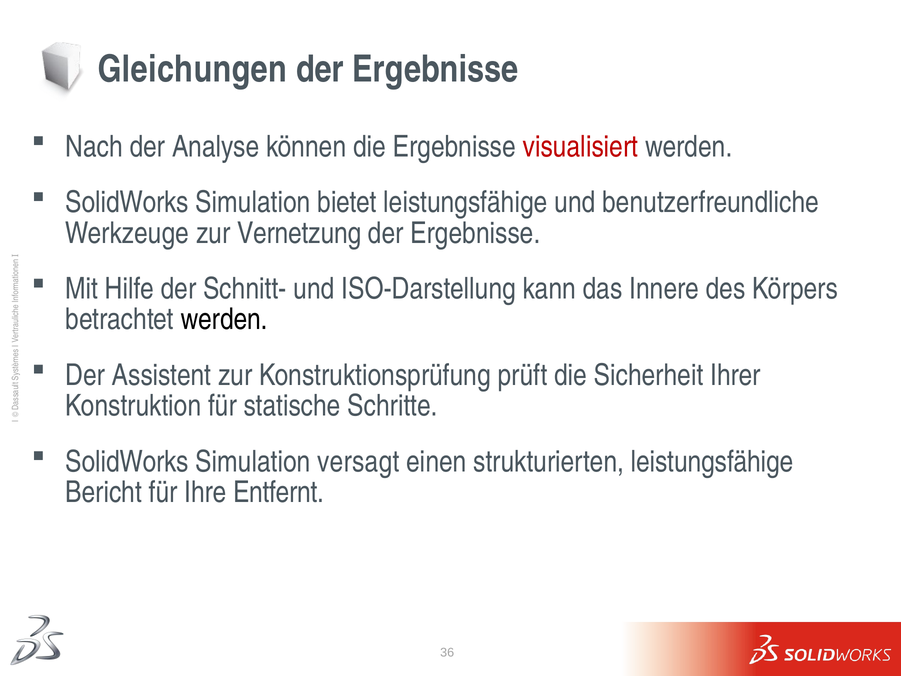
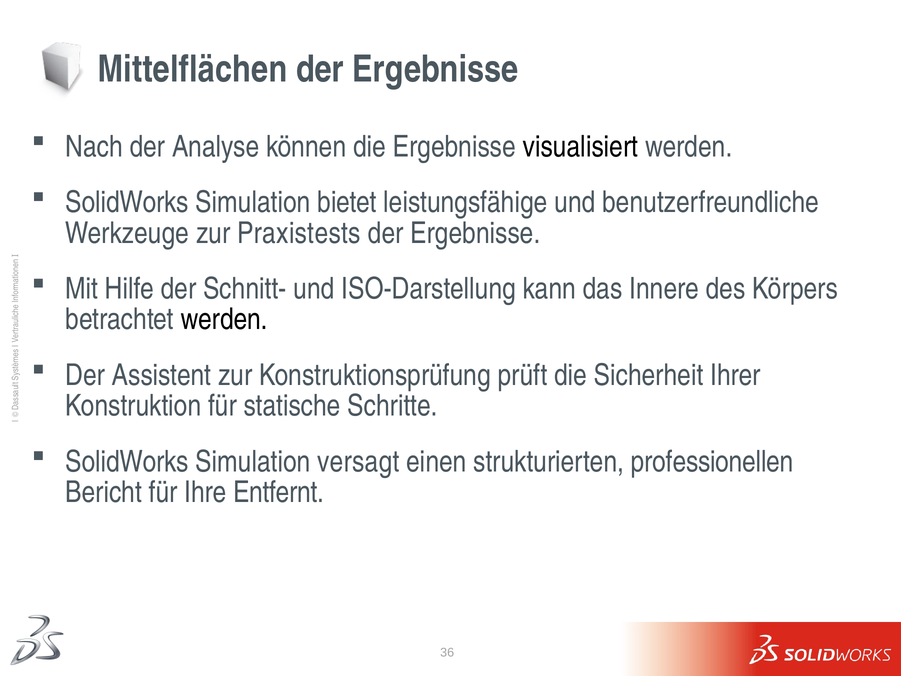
Gleichungen: Gleichungen -> Mittelflächen
visualisiert colour: red -> black
Vernetzung: Vernetzung -> Praxistests
strukturierten leistungsfähige: leistungsfähige -> professionellen
